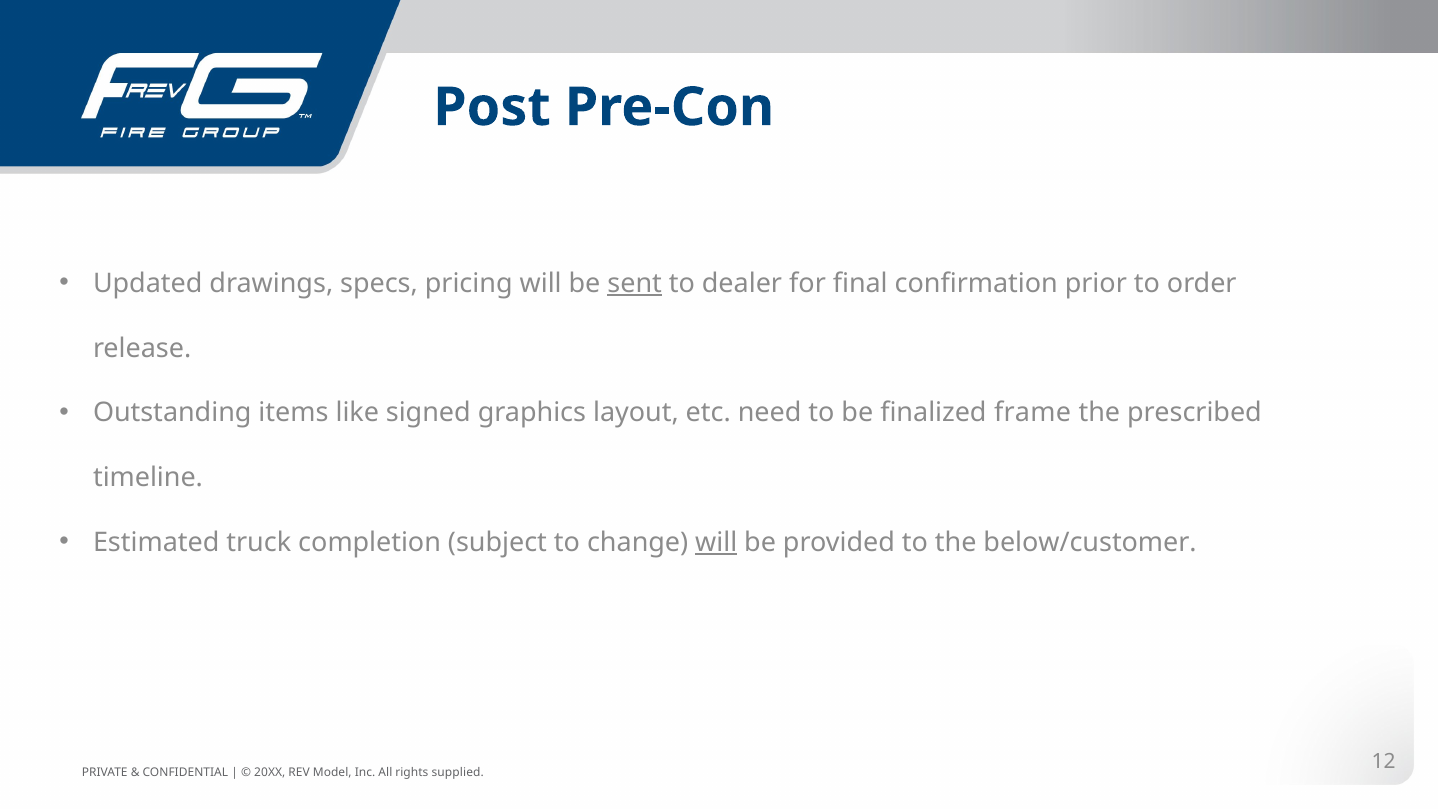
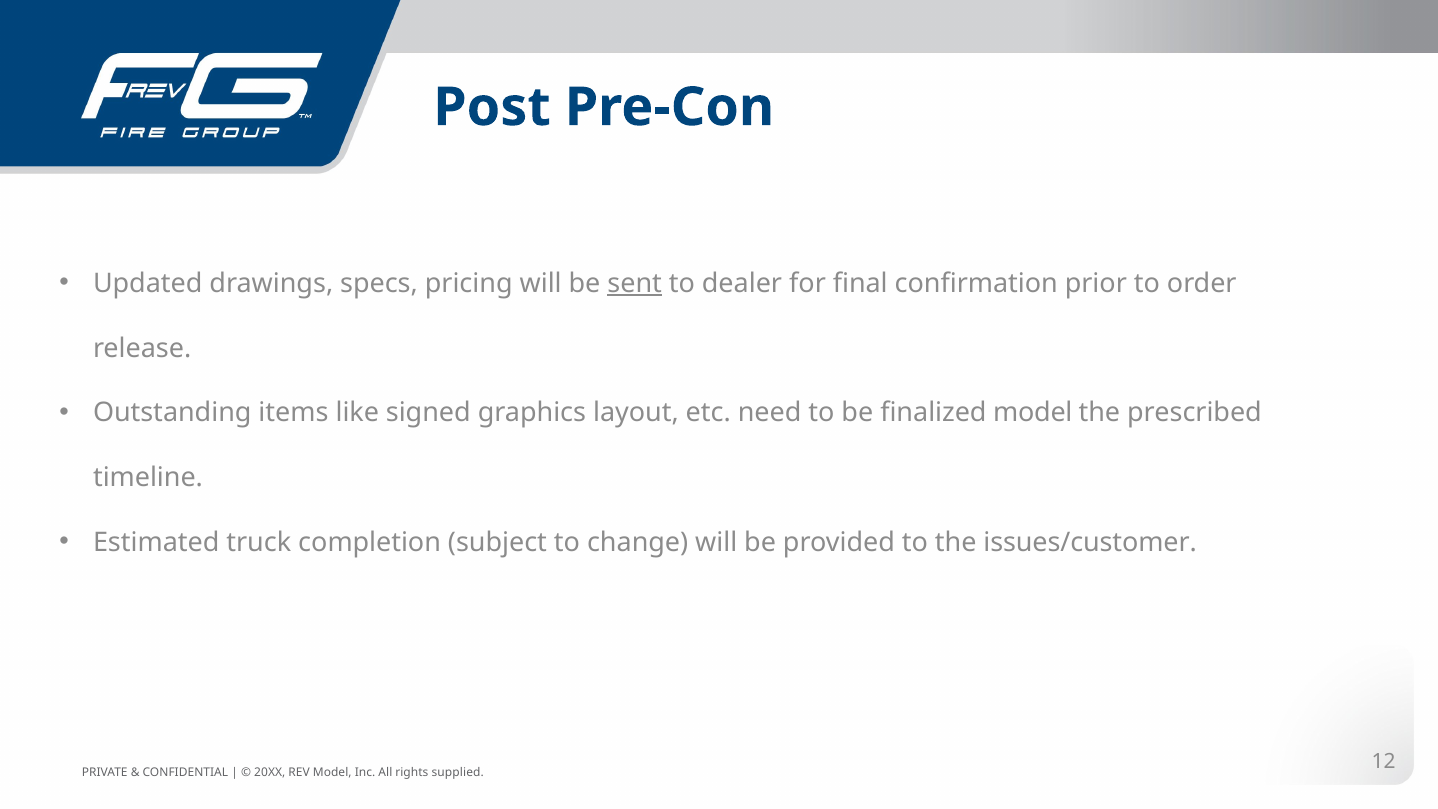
finalized frame: frame -> model
will at (716, 542) underline: present -> none
below/customer: below/customer -> issues/customer
